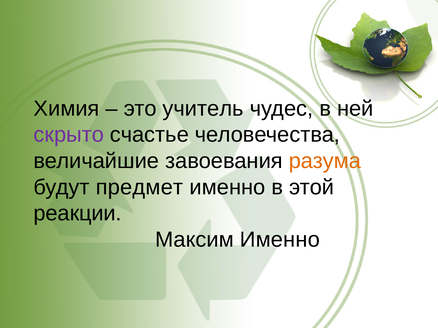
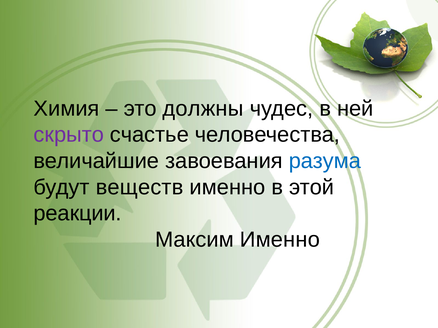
учитель: учитель -> должны
разума colour: orange -> blue
предмет: предмет -> веществ
